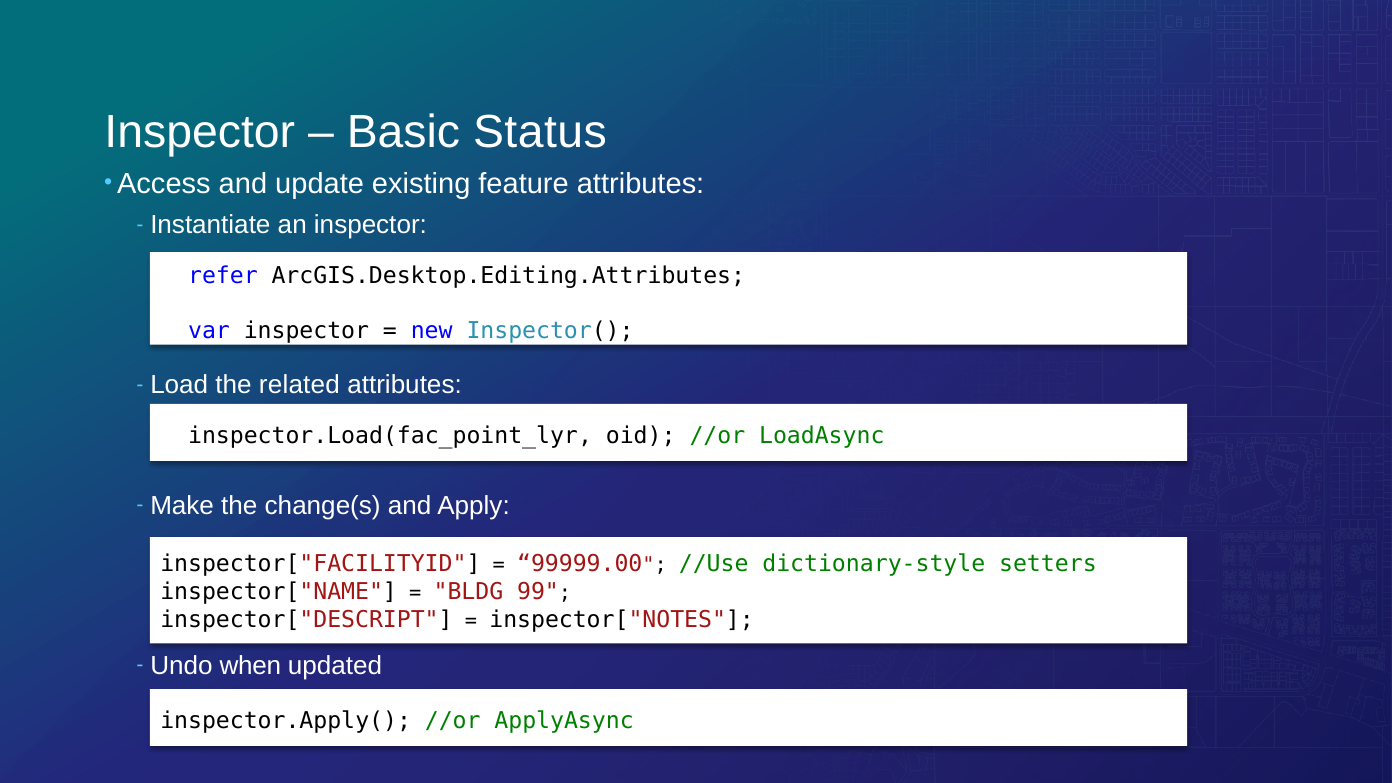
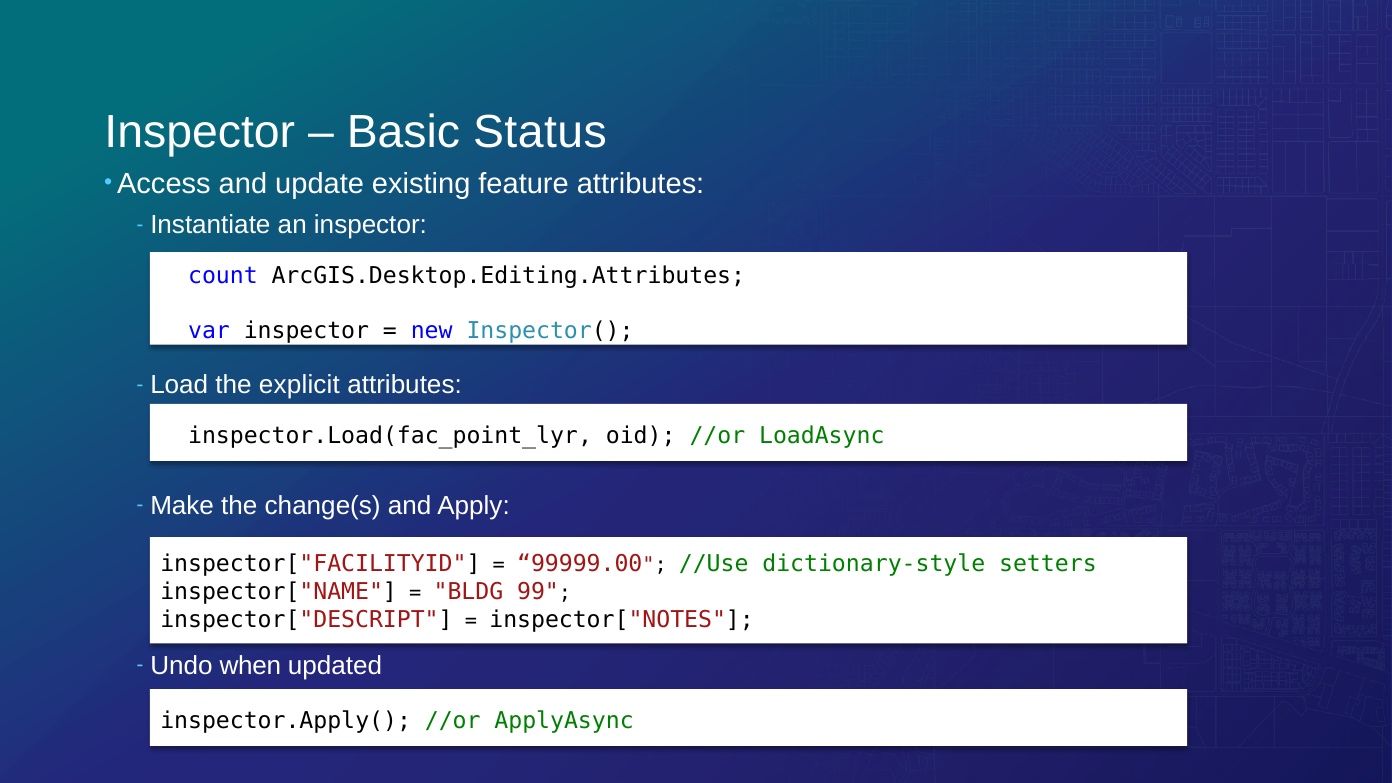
refer: refer -> count
related: related -> explicit
